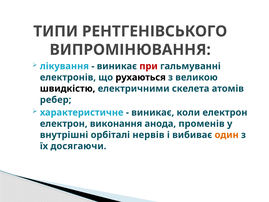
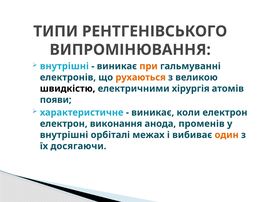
лікування at (64, 66): лікування -> внутрішні
при colour: red -> orange
рухаються colour: black -> orange
скелета: скелета -> хірургія
ребер: ребер -> появи
нервів: нервів -> межах
